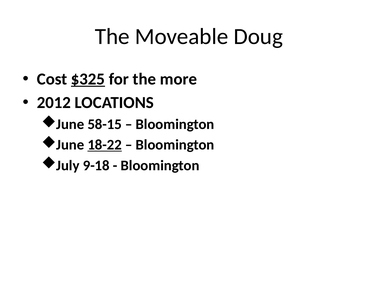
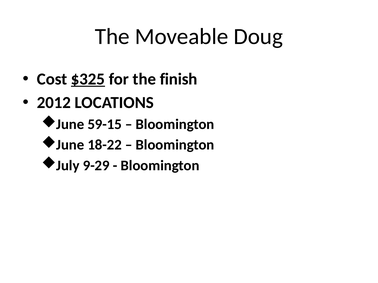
more: more -> finish
58-15: 58-15 -> 59-15
18-22 underline: present -> none
9-18: 9-18 -> 9-29
